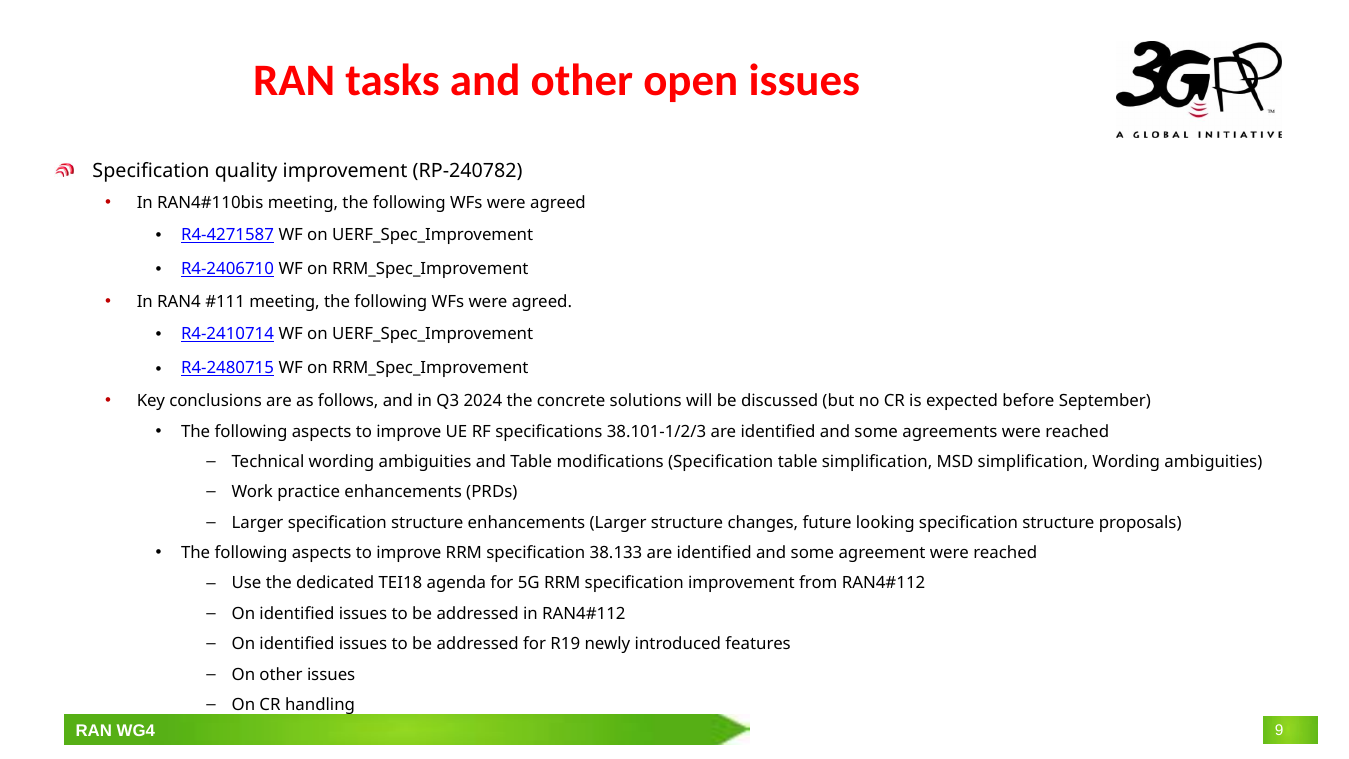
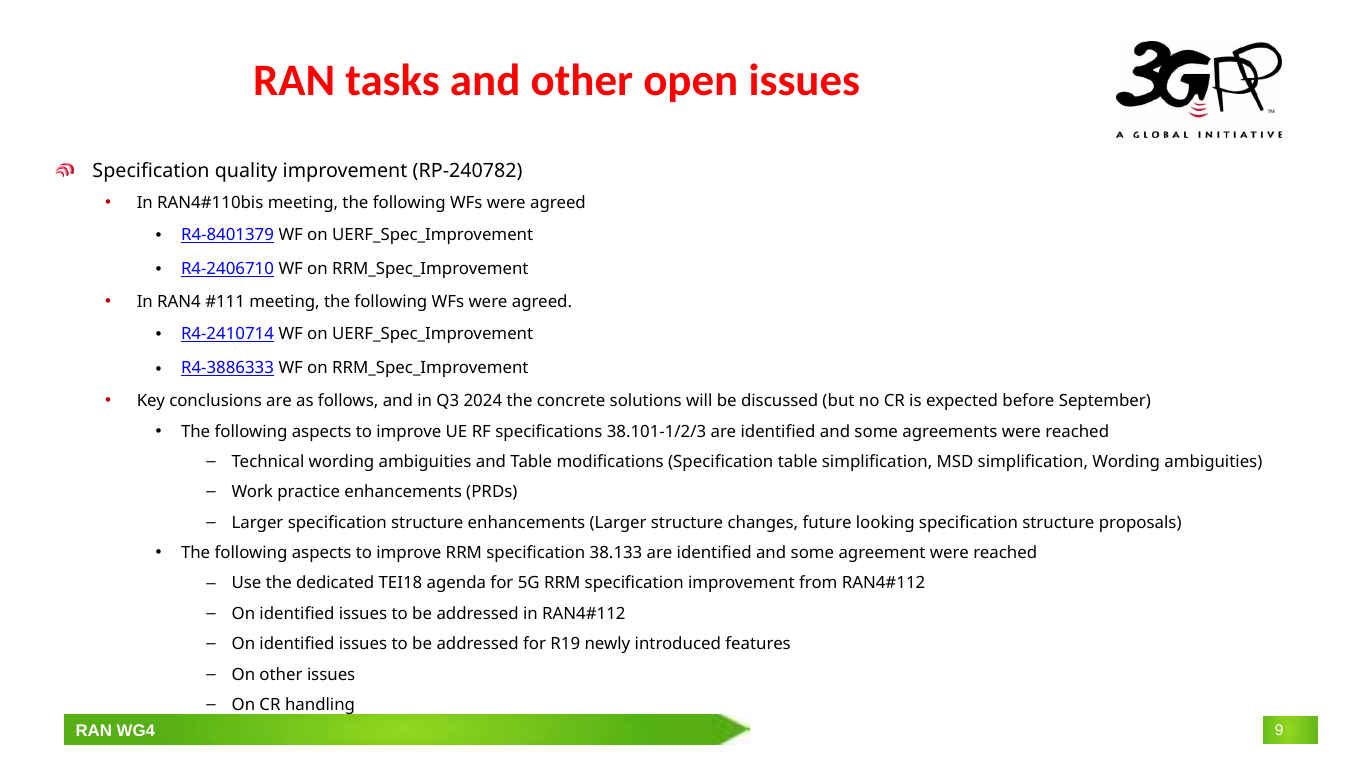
R4-4271587: R4-4271587 -> R4-8401379
R4-2480715: R4-2480715 -> R4-3886333
